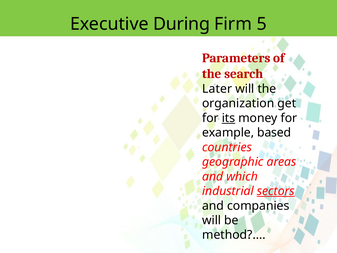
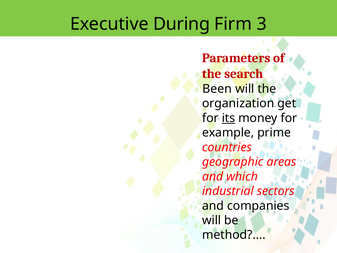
5: 5 -> 3
Later: Later -> Been
based: based -> prime
sectors underline: present -> none
